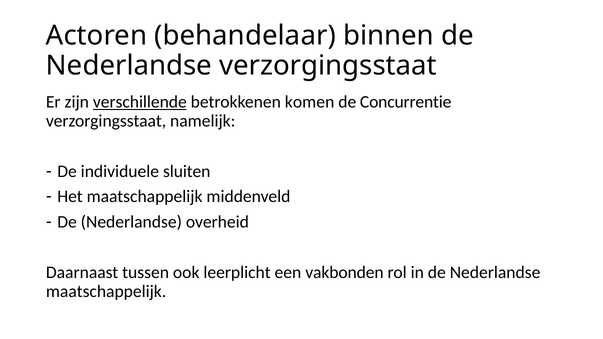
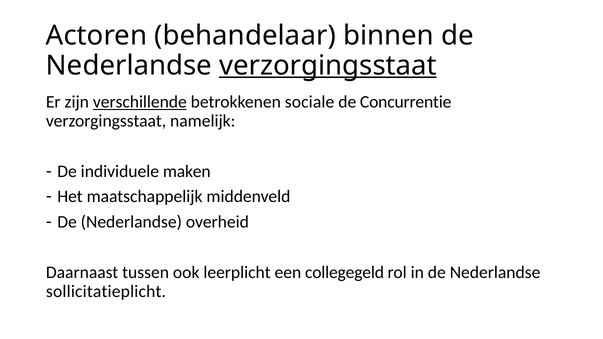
verzorgingsstaat at (328, 66) underline: none -> present
komen: komen -> sociale
sluiten: sluiten -> maken
vakbonden: vakbonden -> collegegeld
maatschappelijk at (106, 292): maatschappelijk -> sollicitatieplicht
